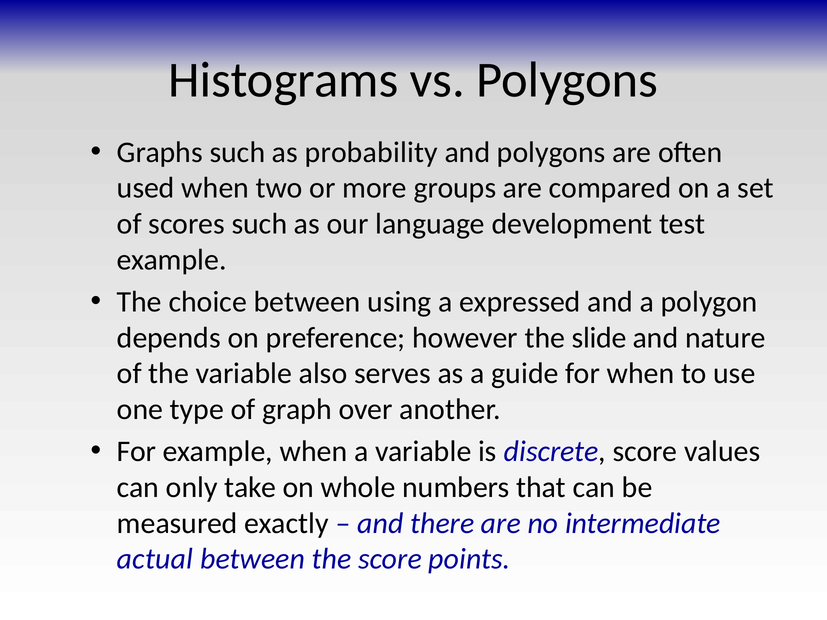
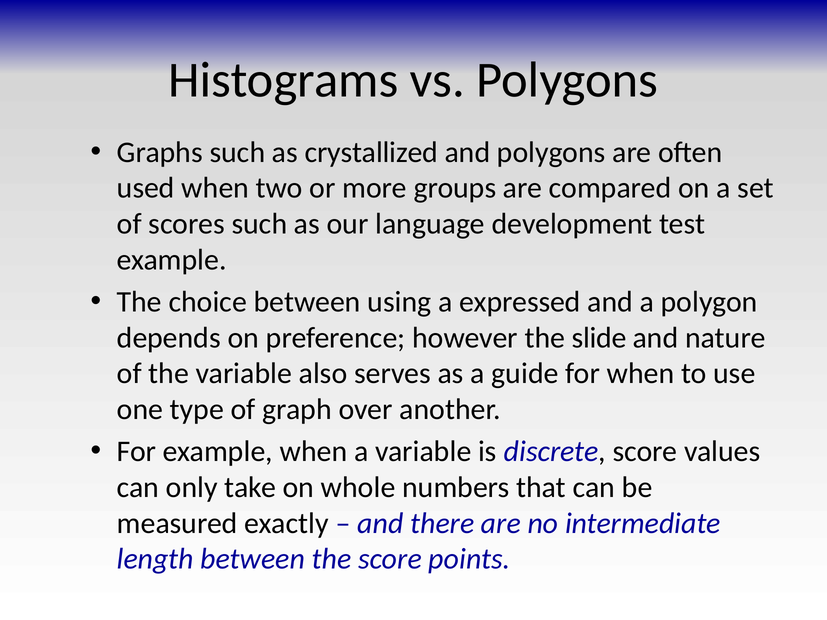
probability: probability -> crystallized
actual: actual -> length
